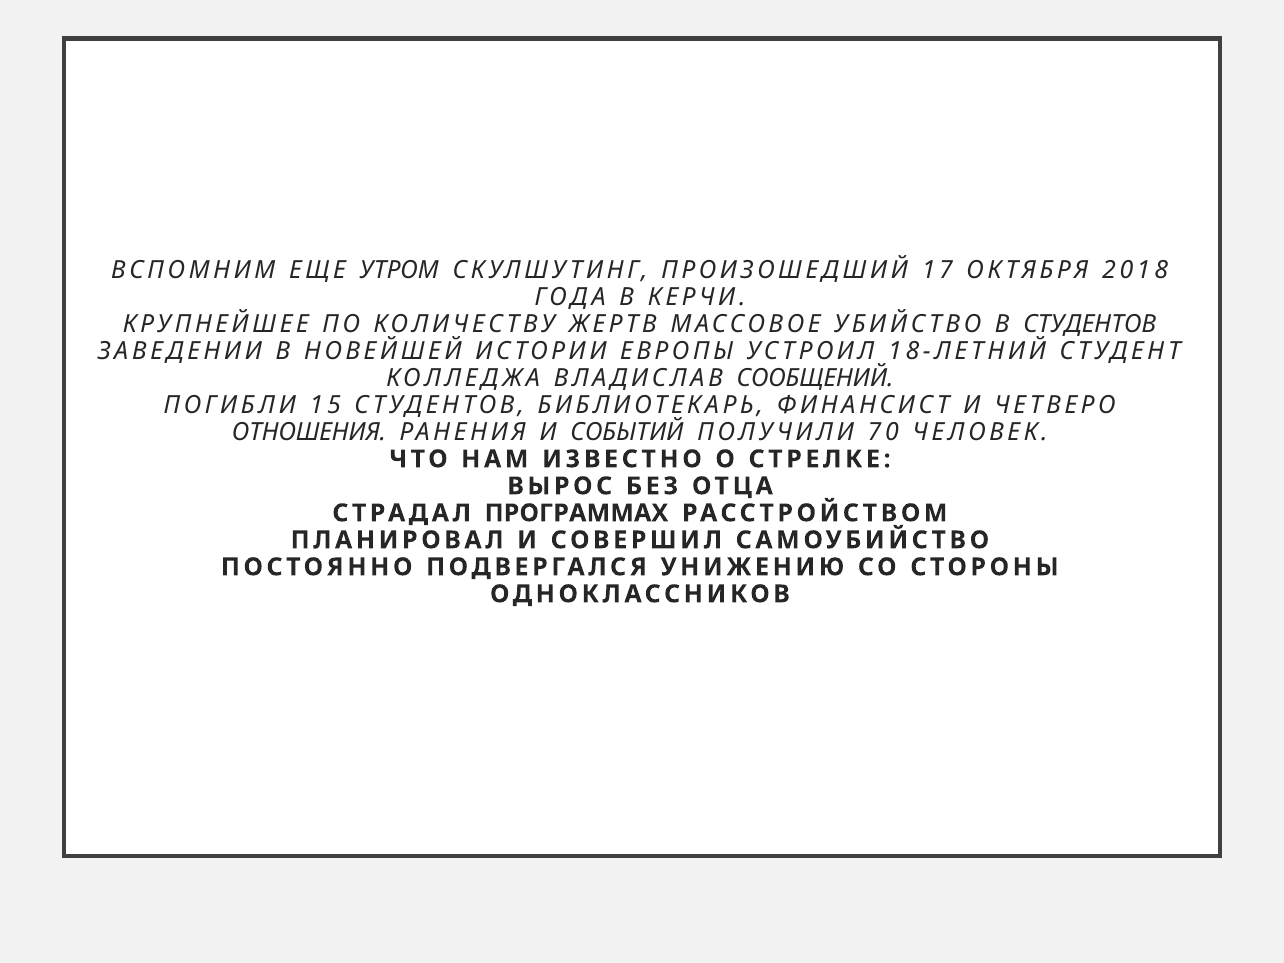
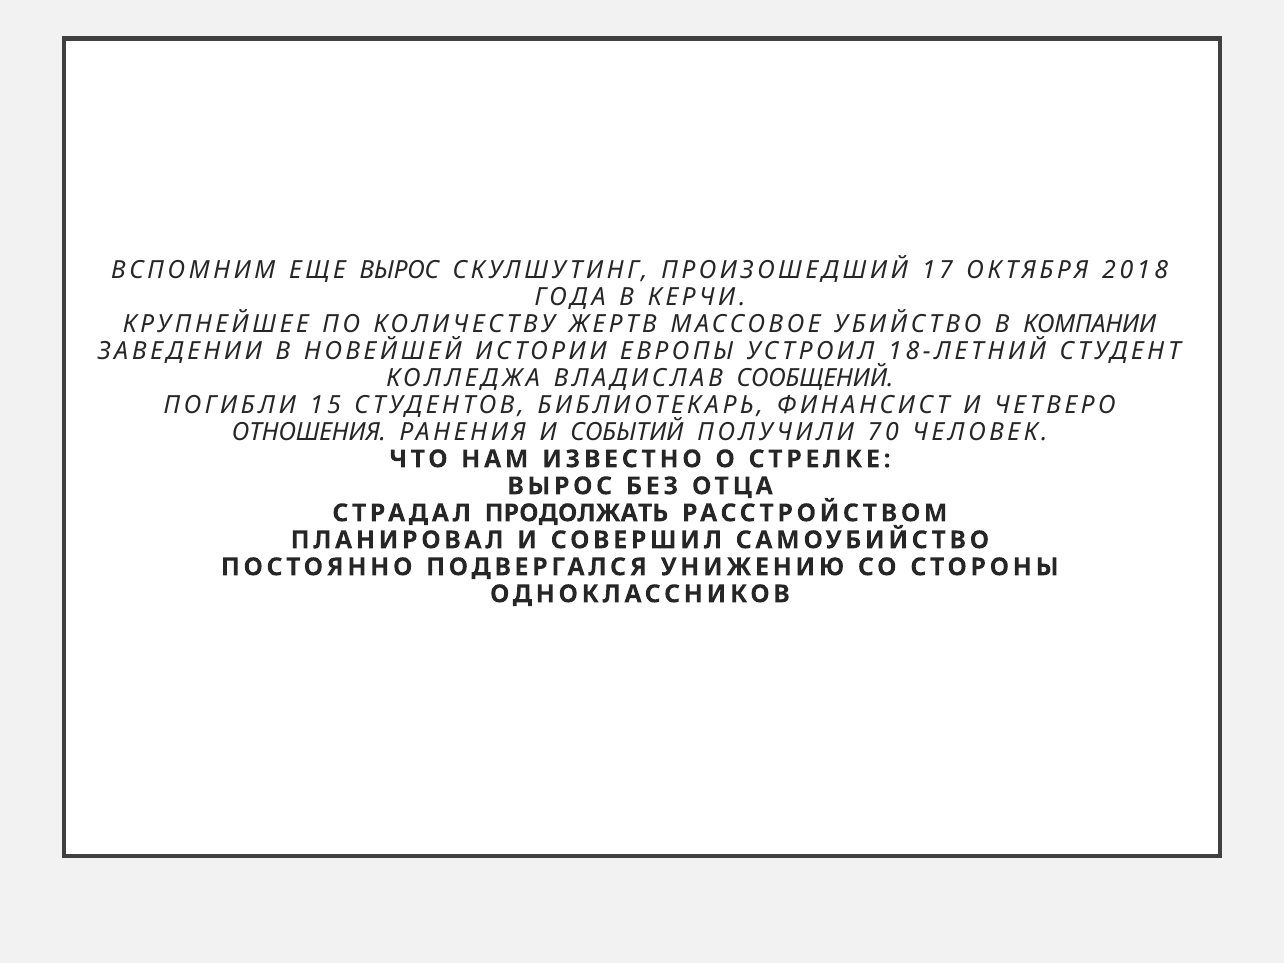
ЕЩЕ УТРОМ: УТРОМ -> ВЫРОС
В СТУДЕНТОВ: СТУДЕНТОВ -> КОМПАНИИ
ПРОГРАММАХ: ПРОГРАММАХ -> ПРОДОЛЖАТЬ
